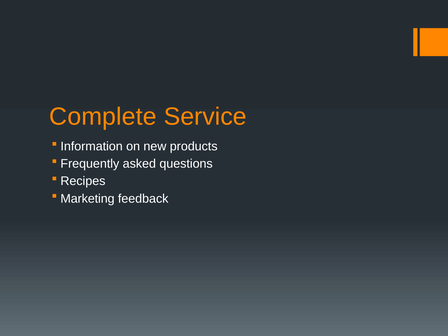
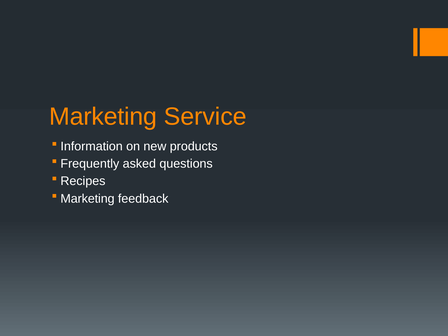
Complete at (103, 117): Complete -> Marketing
